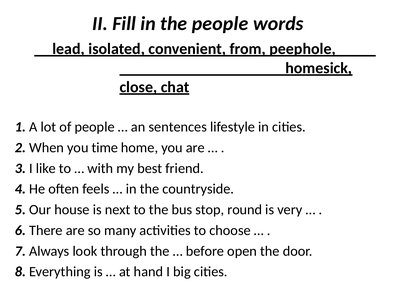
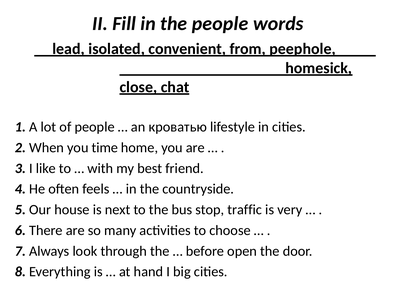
sentences: sentences -> кроватью
round: round -> traffic
